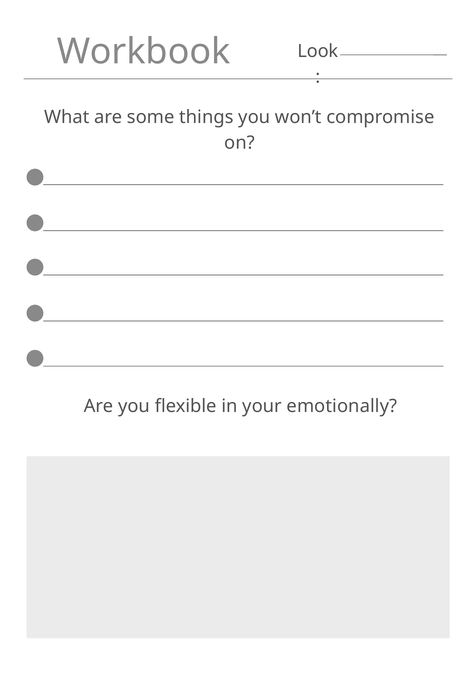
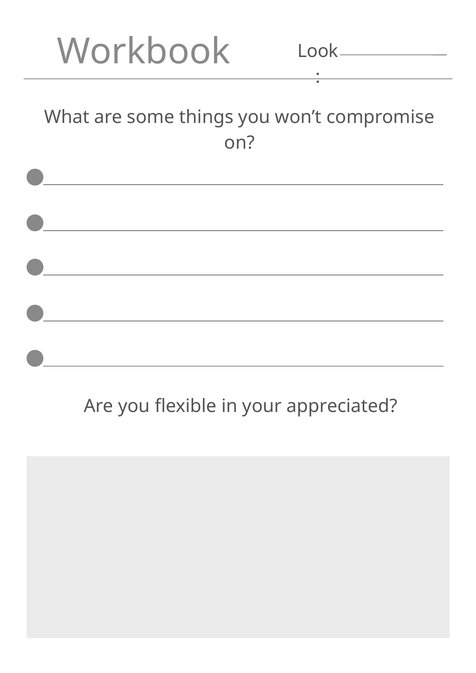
emotionally: emotionally -> appreciated
